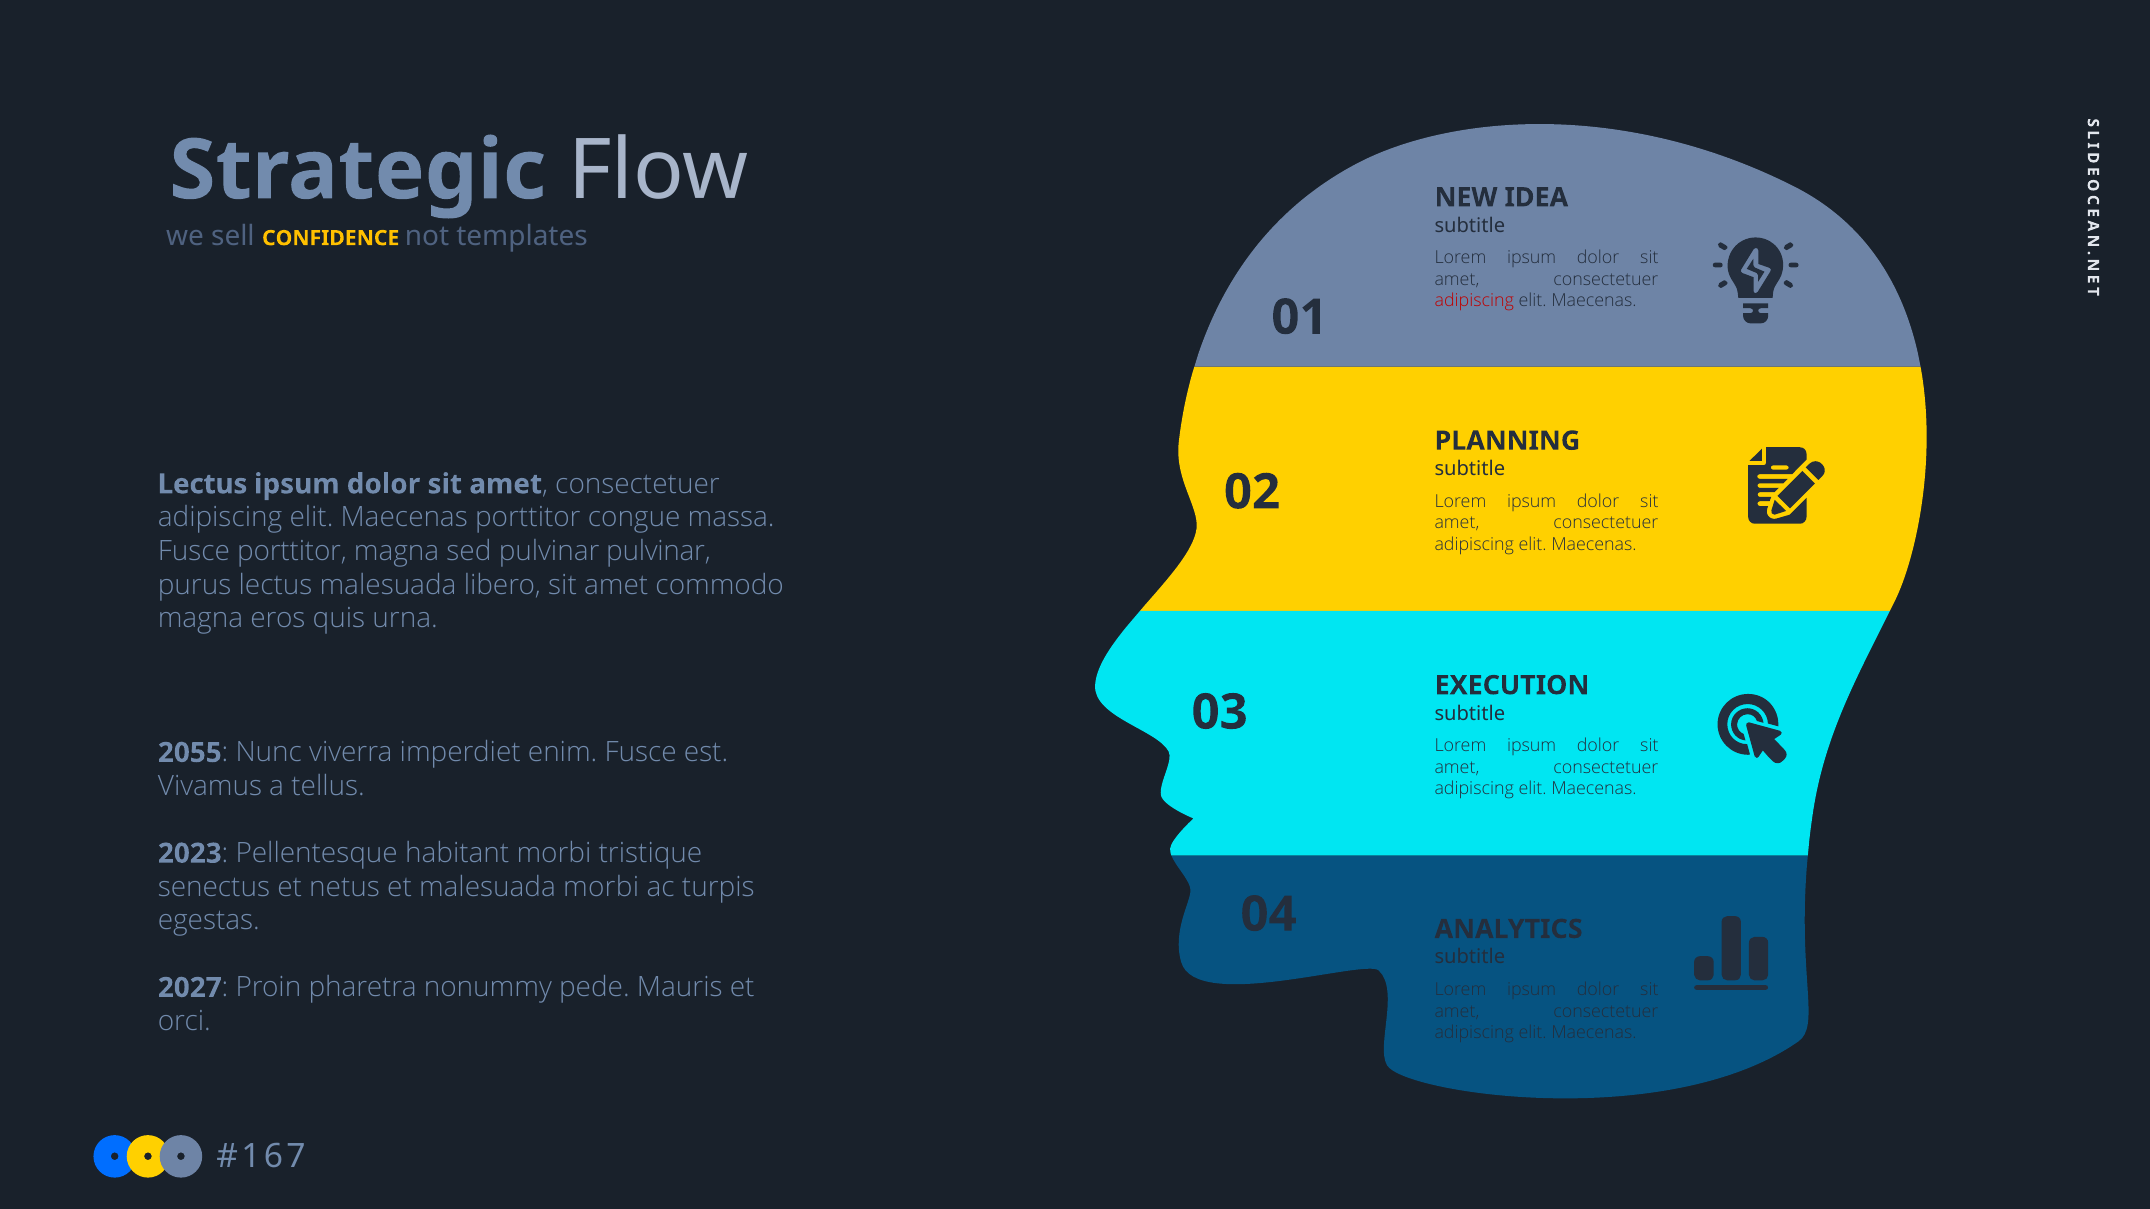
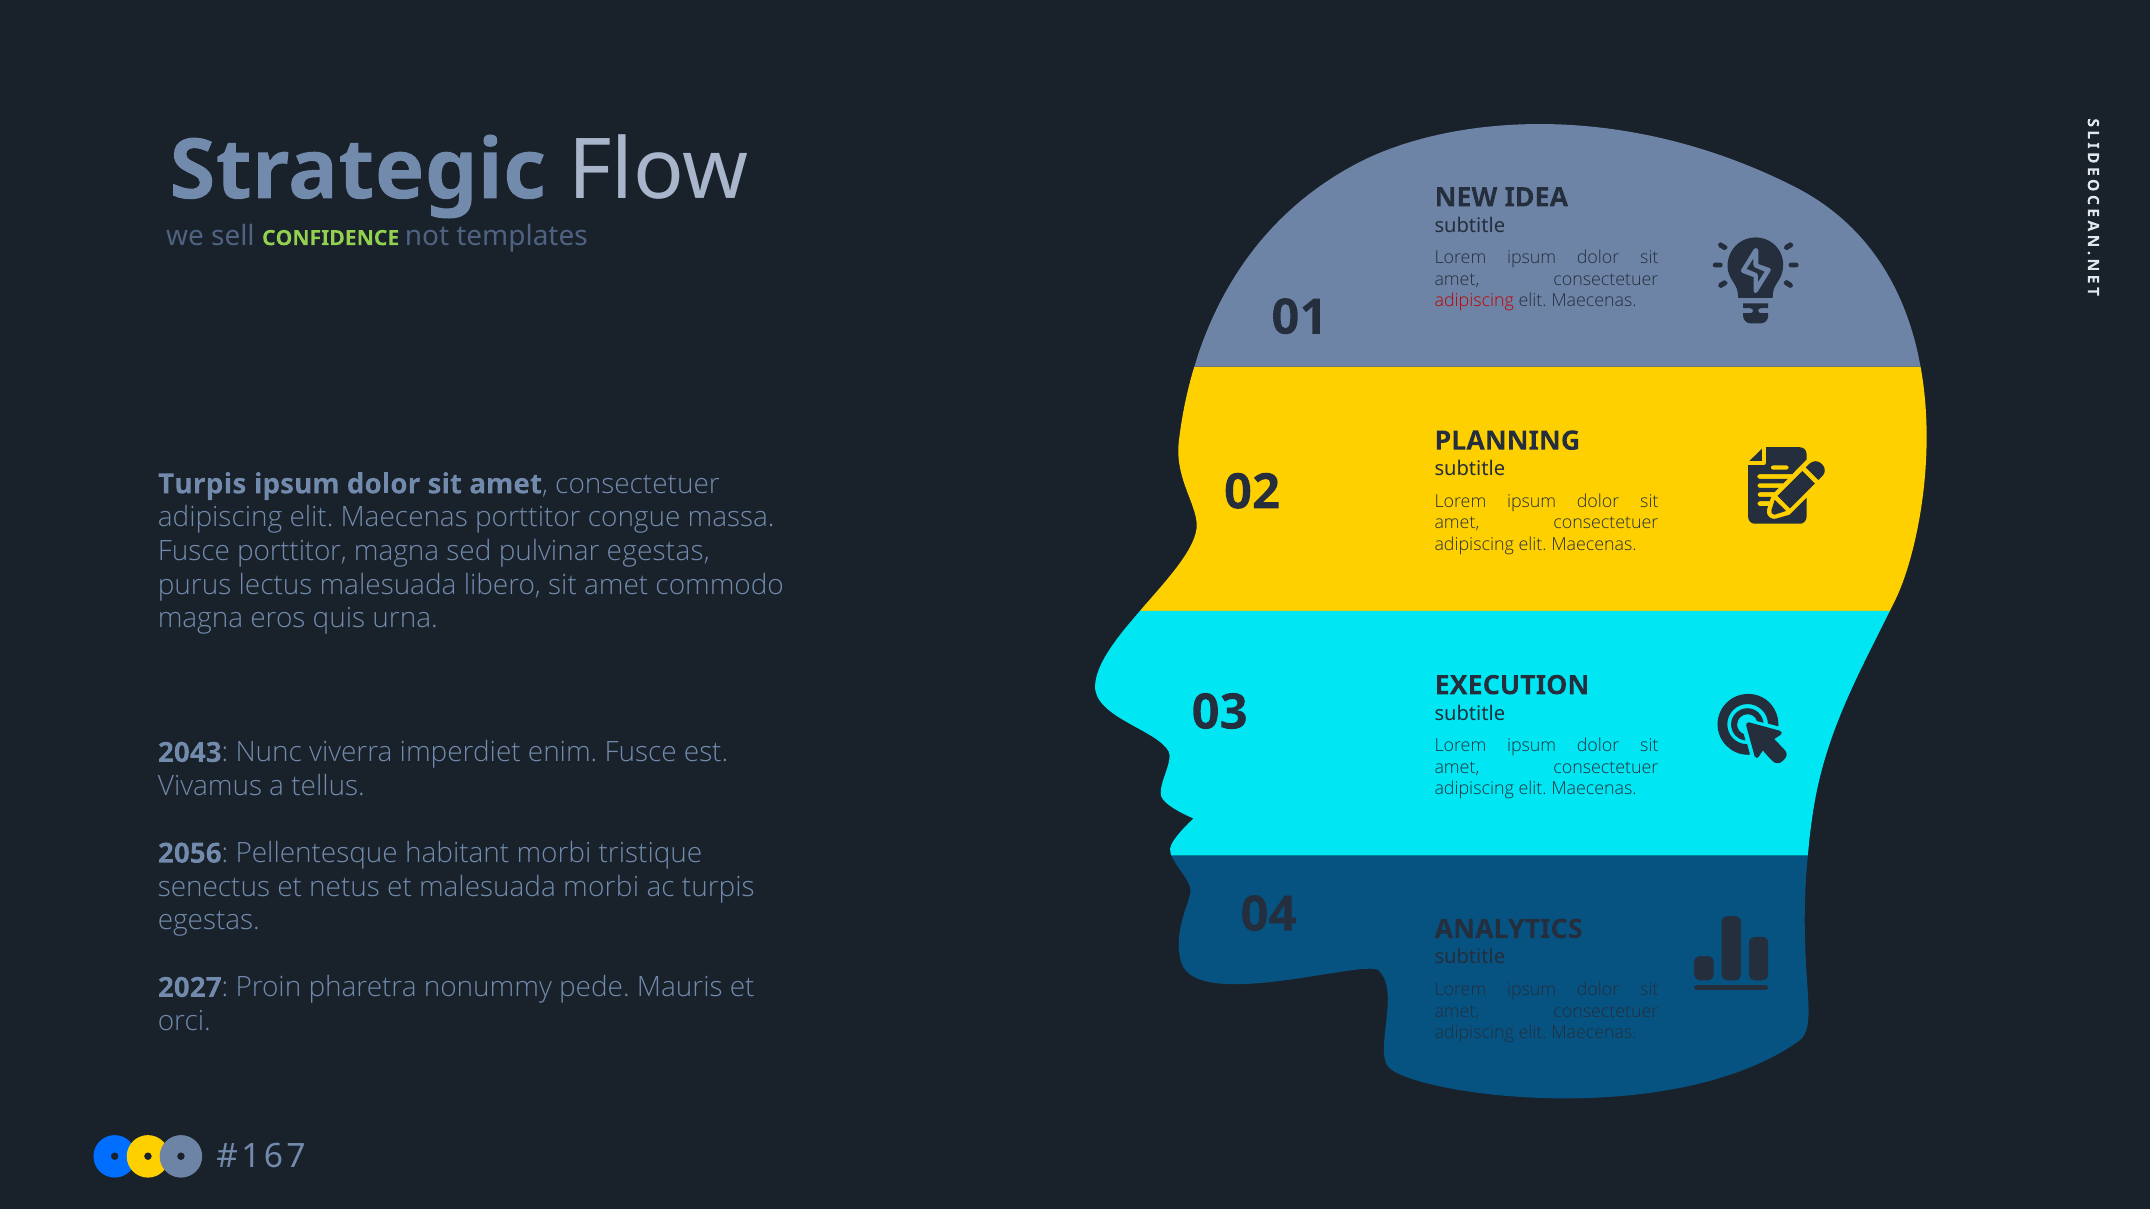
CONFIDENCE colour: yellow -> light green
Lectus at (203, 484): Lectus -> Turpis
pulvinar pulvinar: pulvinar -> egestas
2055: 2055 -> 2043
2023: 2023 -> 2056
